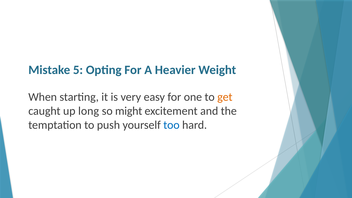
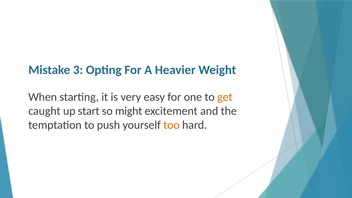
5: 5 -> 3
long: long -> start
too colour: blue -> orange
